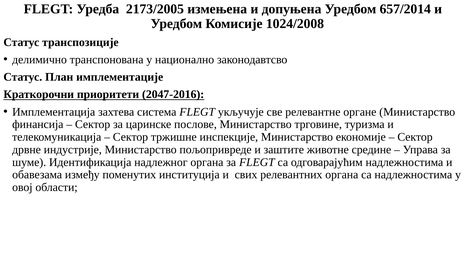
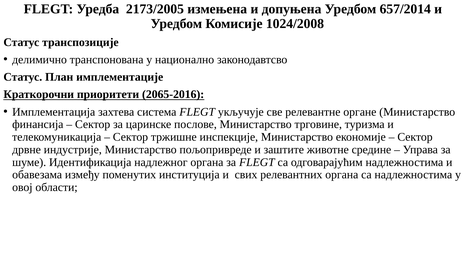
2047-2016: 2047-2016 -> 2065-2016
